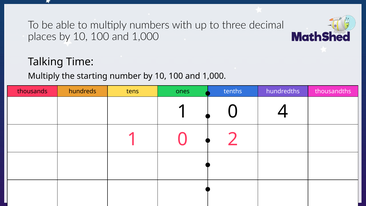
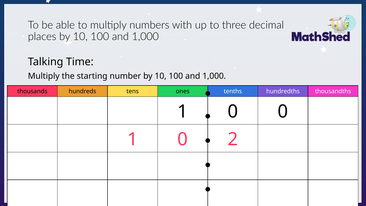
0 4: 4 -> 0
